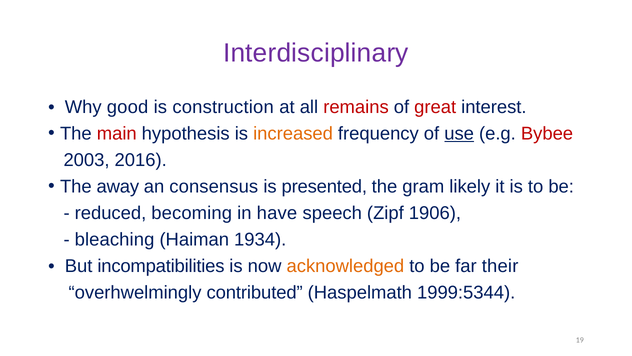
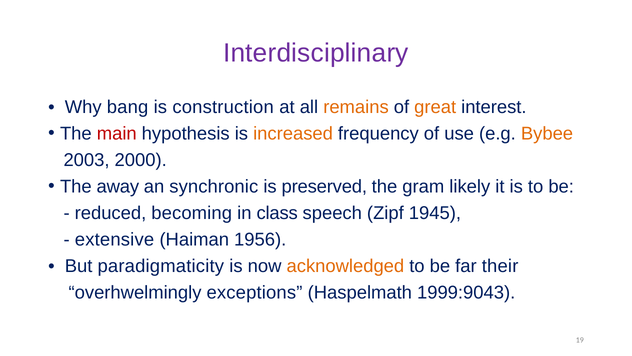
good: good -> bang
remains colour: red -> orange
great colour: red -> orange
use underline: present -> none
Bybee colour: red -> orange
2016: 2016 -> 2000
consensus: consensus -> synchronic
presented: presented -> preserved
have: have -> class
1906: 1906 -> 1945
bleaching: bleaching -> extensive
1934: 1934 -> 1956
incompatibilities: incompatibilities -> paradigmaticity
contributed: contributed -> exceptions
1999:5344: 1999:5344 -> 1999:9043
